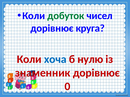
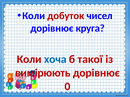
добуток colour: green -> red
нулю: нулю -> такої
знаменник: знаменник -> вимірюють
